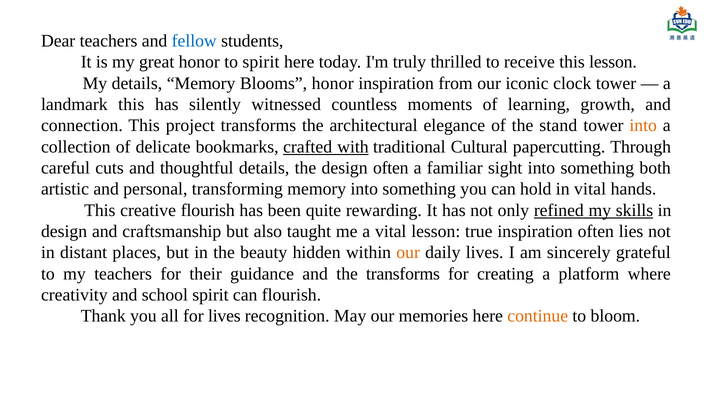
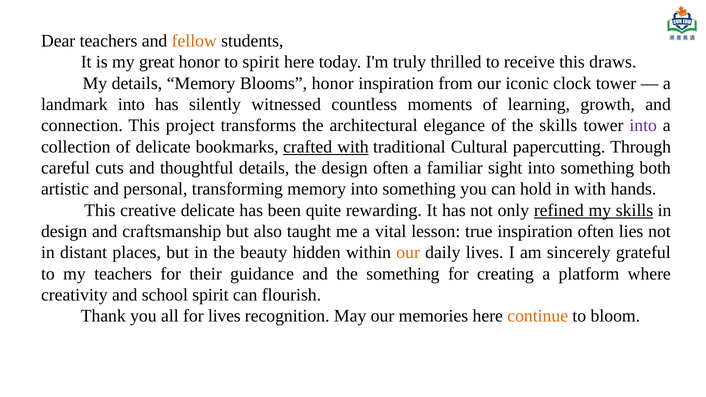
fellow colour: blue -> orange
this lesson: lesson -> draws
landmark this: this -> into
the stand: stand -> skills
into at (643, 126) colour: orange -> purple
in vital: vital -> with
creative flourish: flourish -> delicate
the transforms: transforms -> something
